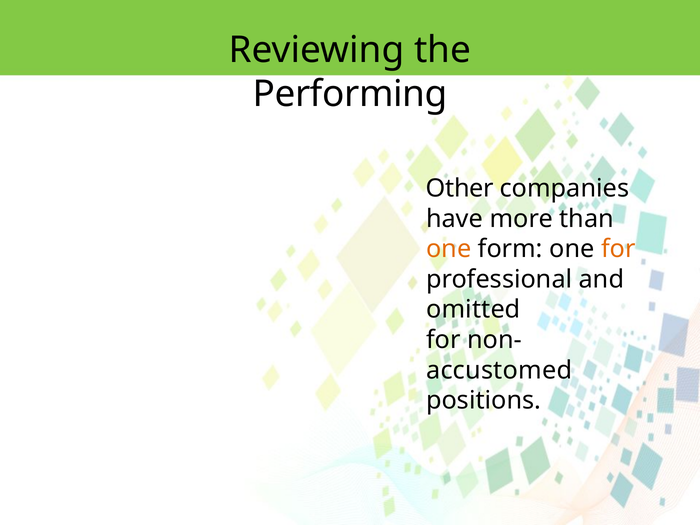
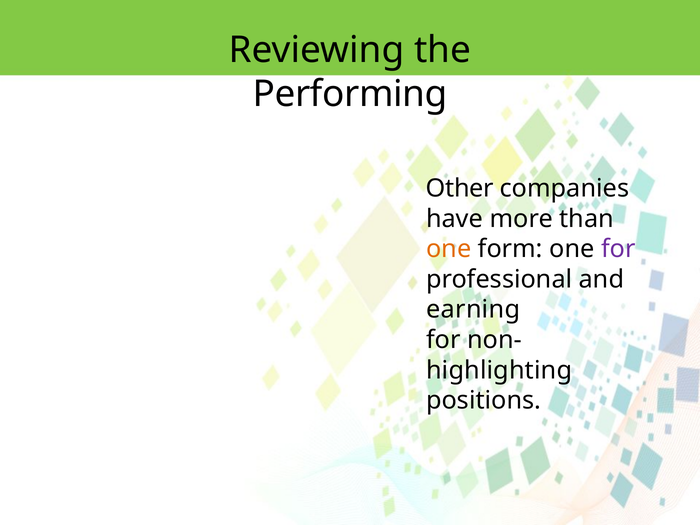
for at (618, 249) colour: orange -> purple
omitted: omitted -> earning
accustomed: accustomed -> highlighting
